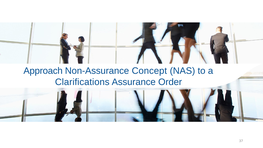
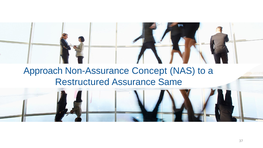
Clarifications: Clarifications -> Restructured
Order: Order -> Same
